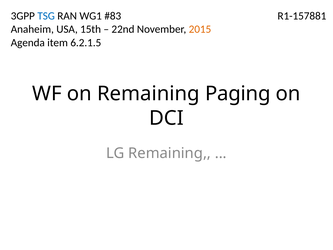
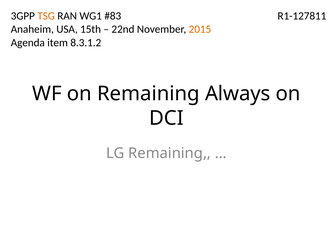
TSG colour: blue -> orange
R1-157881: R1-157881 -> R1-127811
6.2.1.5: 6.2.1.5 -> 8.3.1.2
Paging: Paging -> Always
